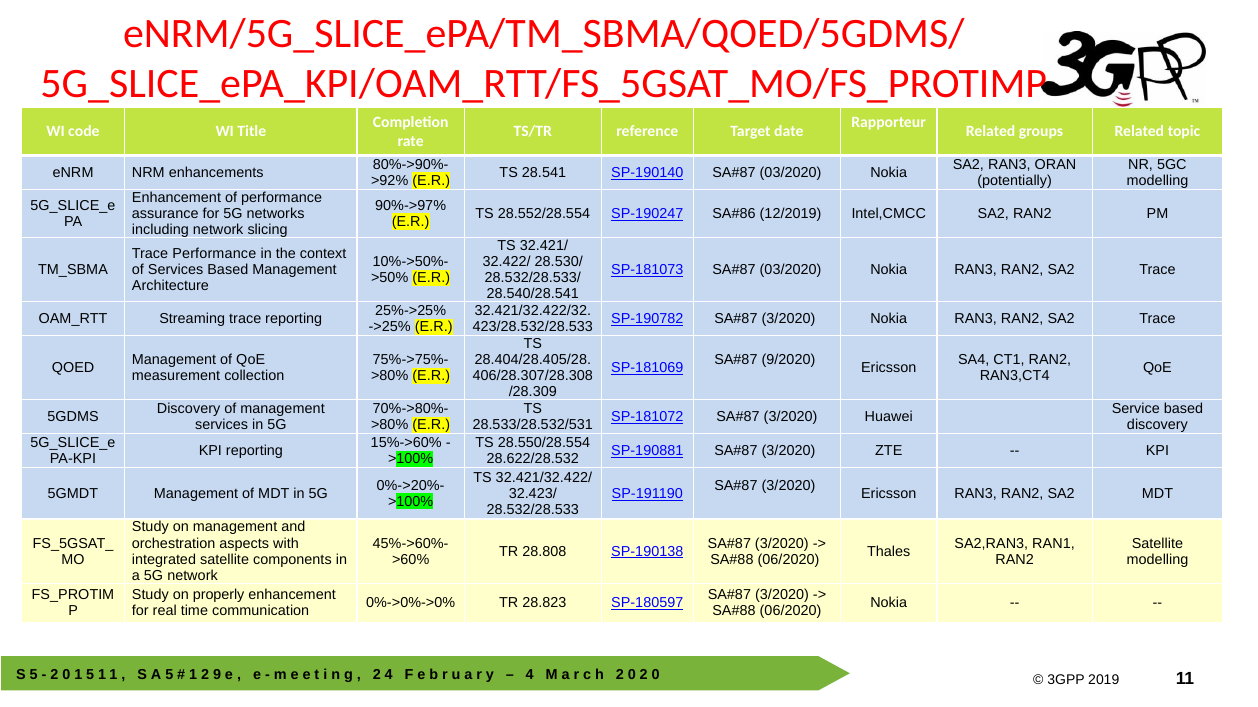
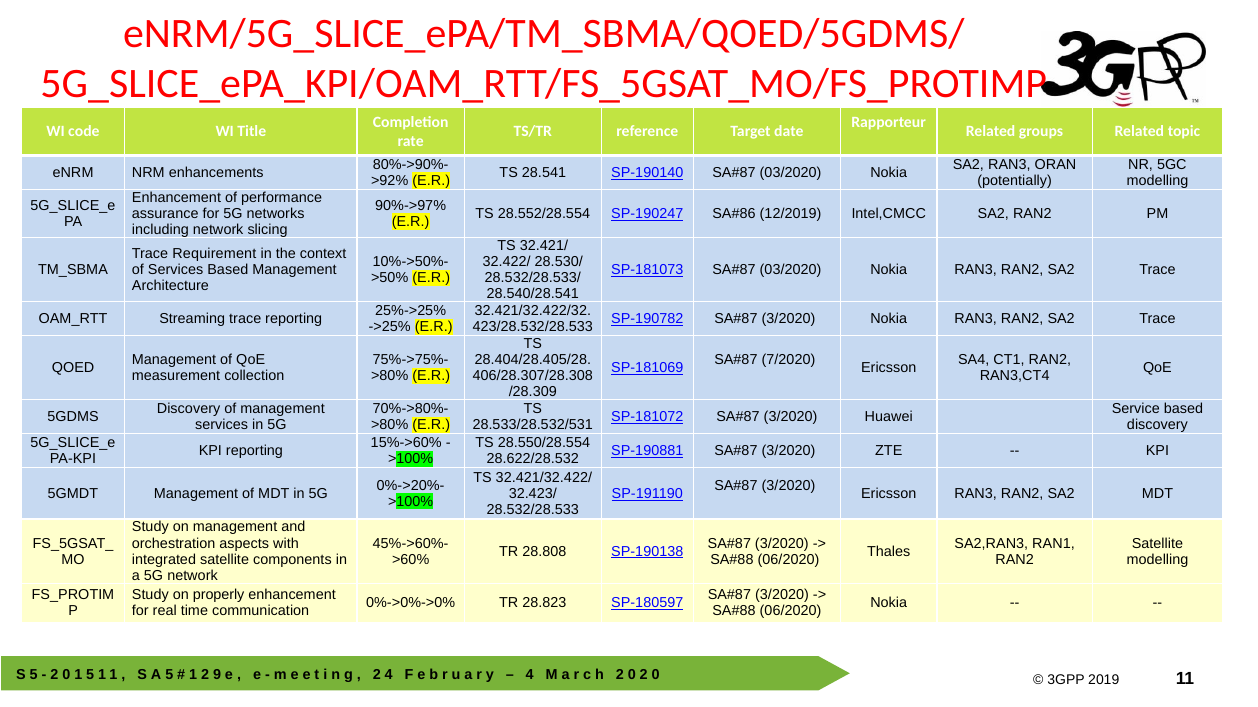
Trace Performance: Performance -> Requirement
9/2020: 9/2020 -> 7/2020
